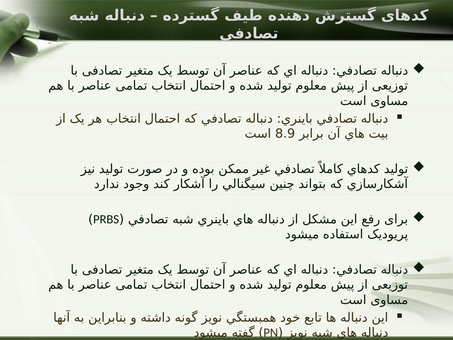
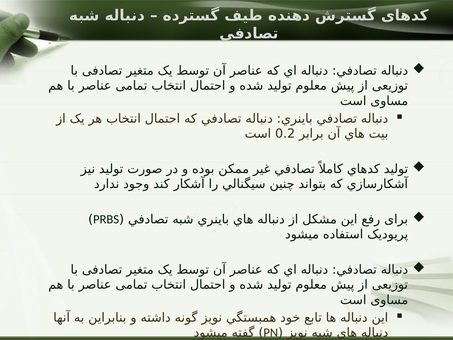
8.9: 8.9 -> 0.2
